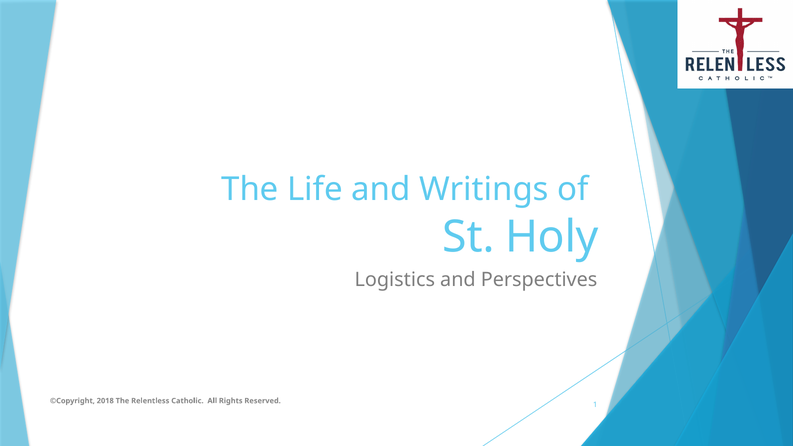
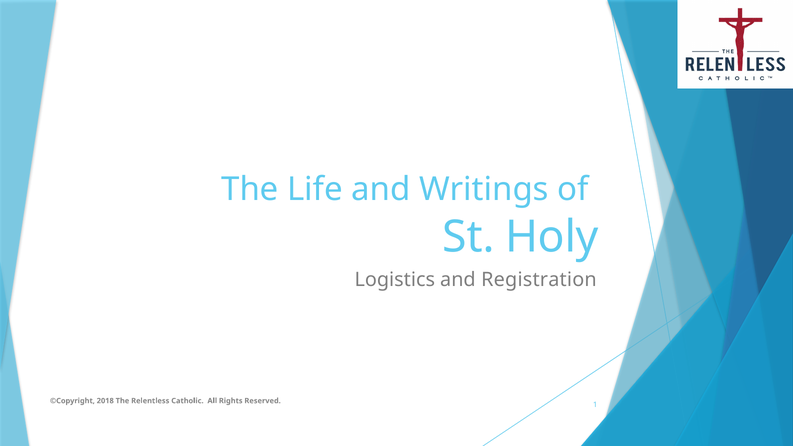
Perspectives: Perspectives -> Registration
